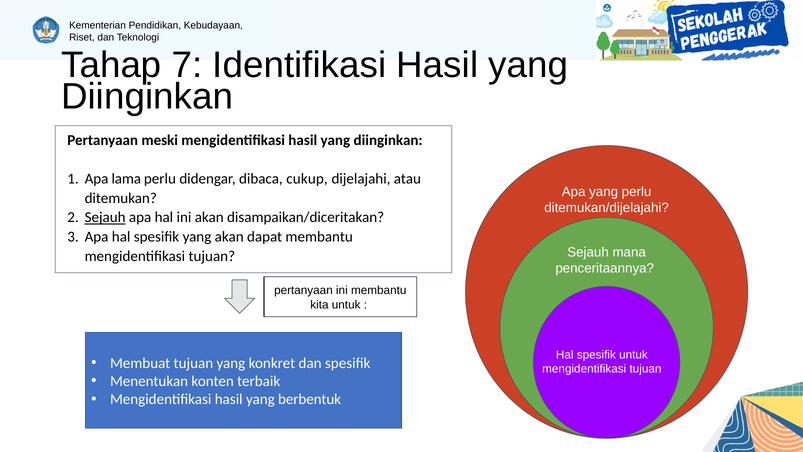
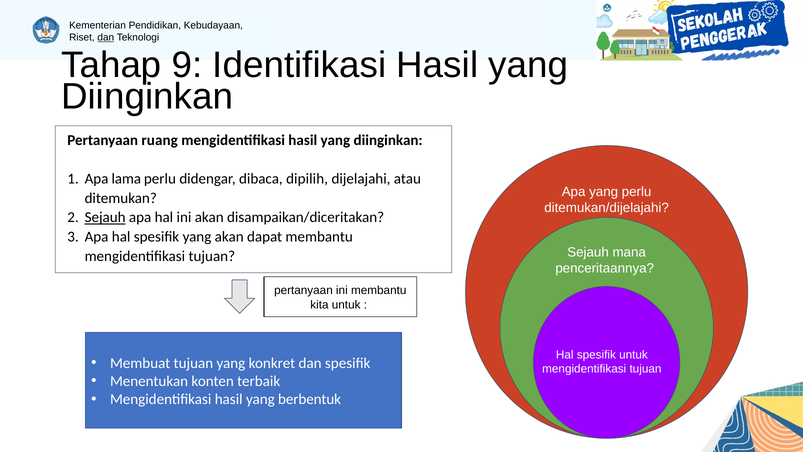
dan at (106, 37) underline: none -> present
7: 7 -> 9
meski: meski -> ruang
cukup: cukup -> dipilih
